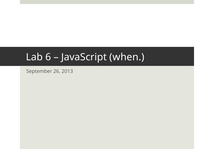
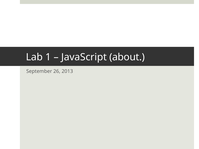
6: 6 -> 1
when: when -> about
